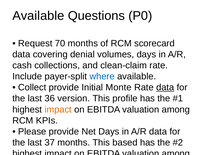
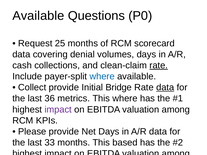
70: 70 -> 25
rate at (159, 65) underline: none -> present
Monte: Monte -> Bridge
version: version -> metrics
This profile: profile -> where
impact at (58, 110) colour: orange -> purple
37: 37 -> 33
